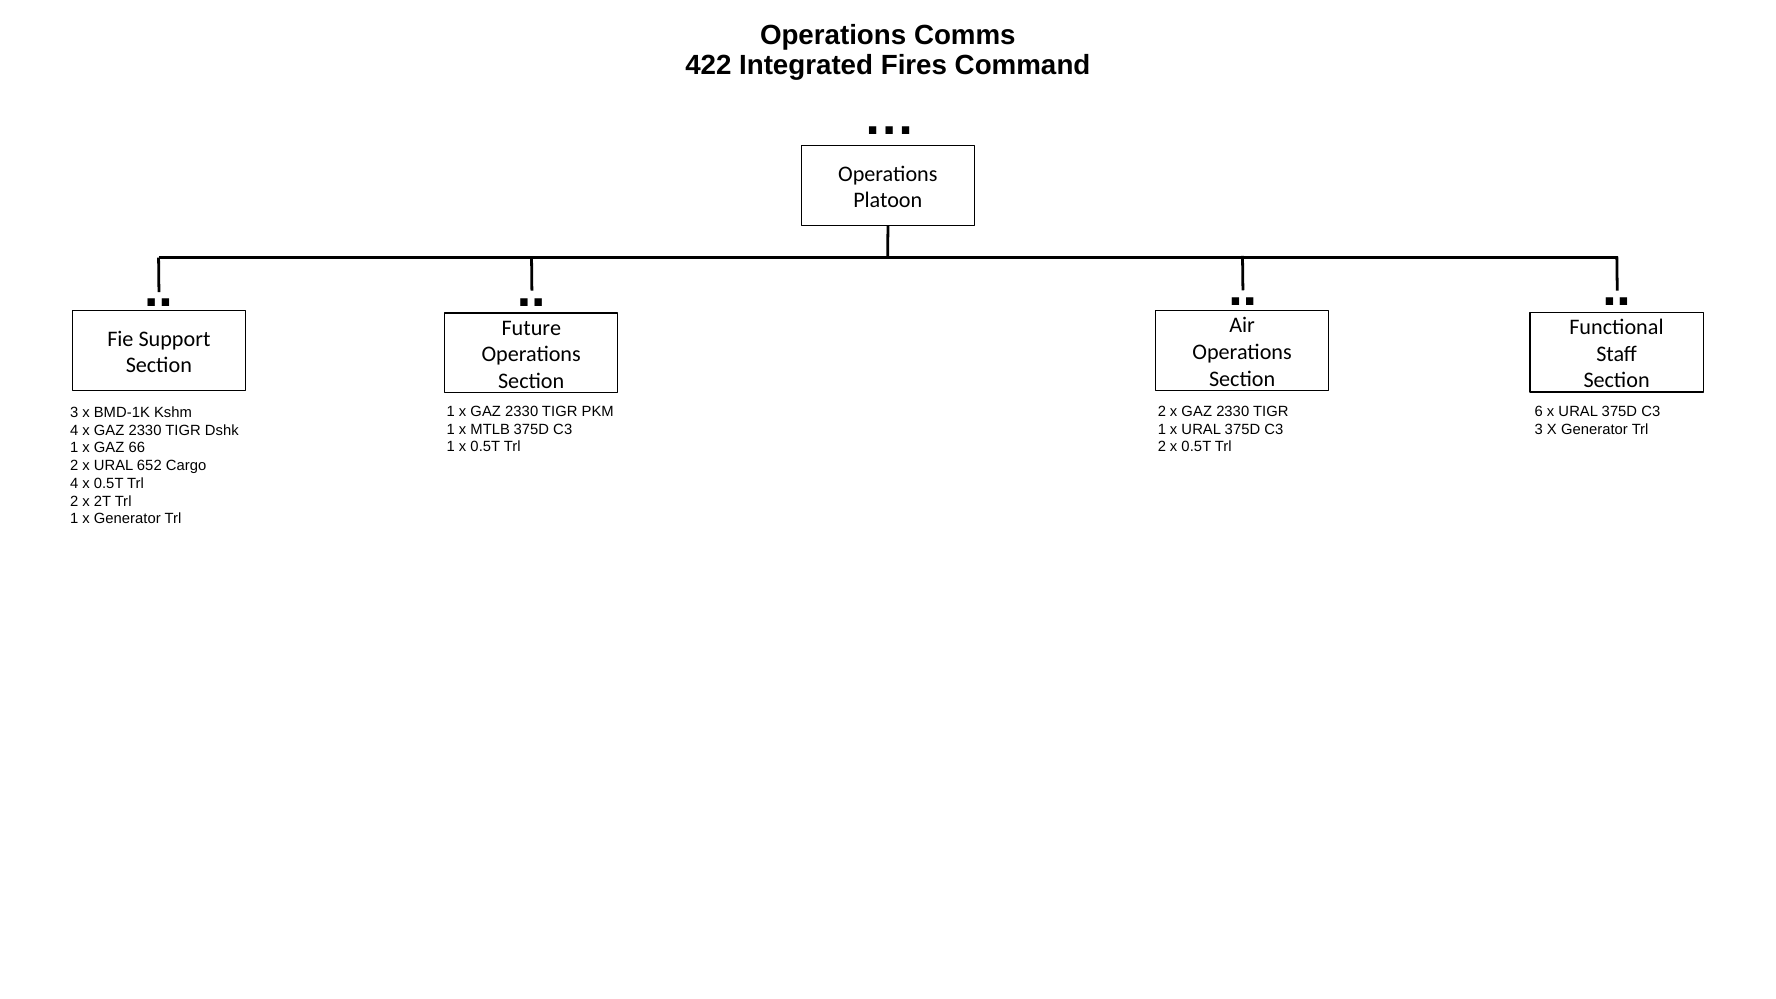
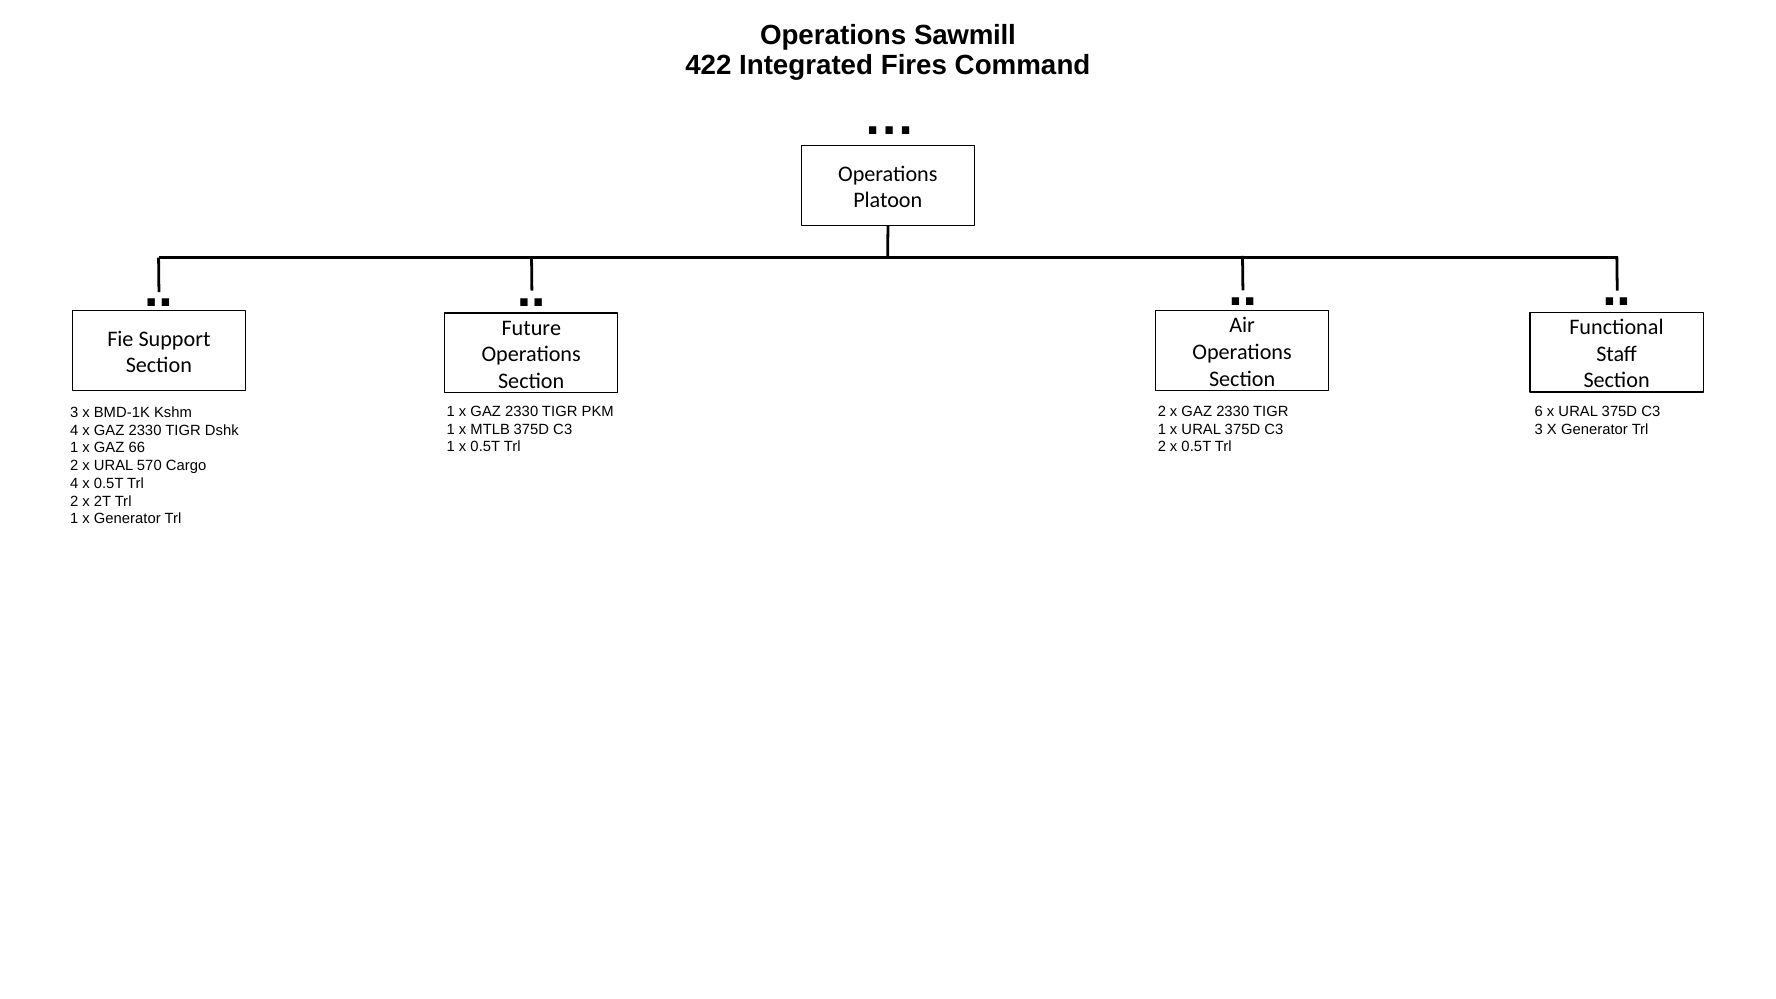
Comms: Comms -> Sawmill
652: 652 -> 570
